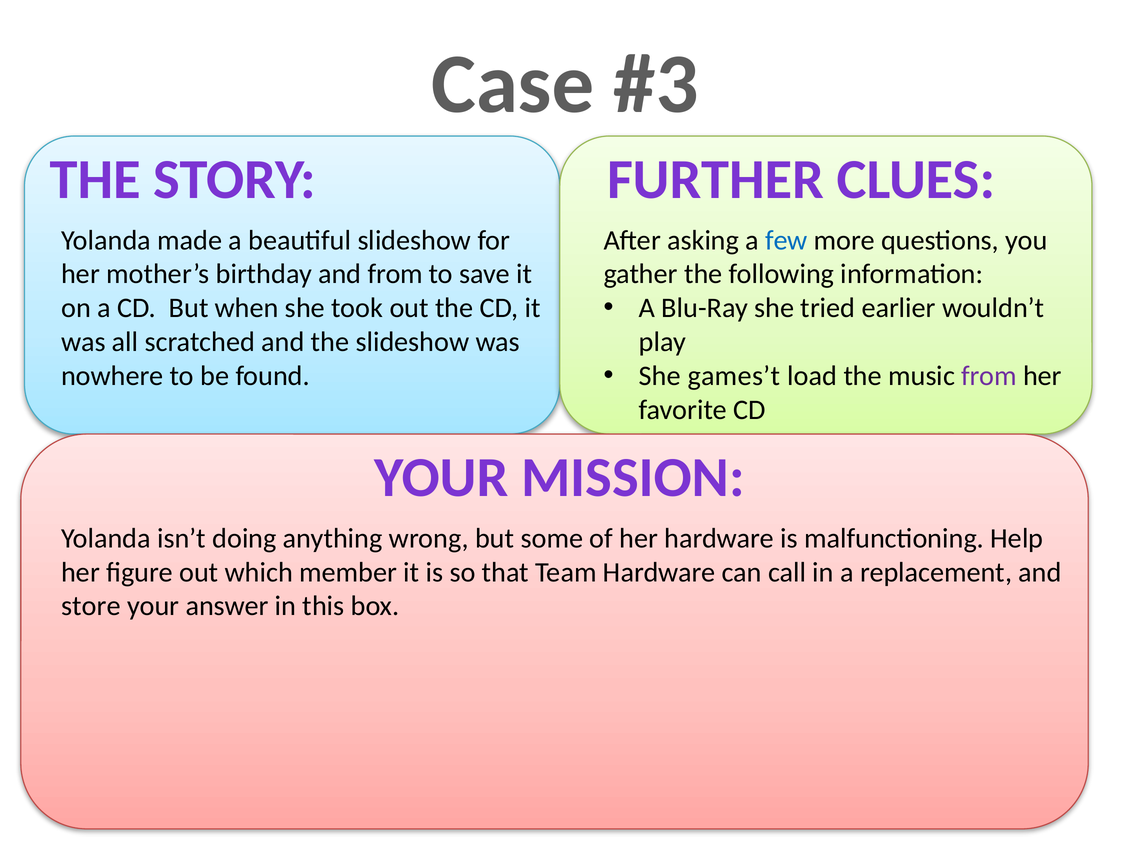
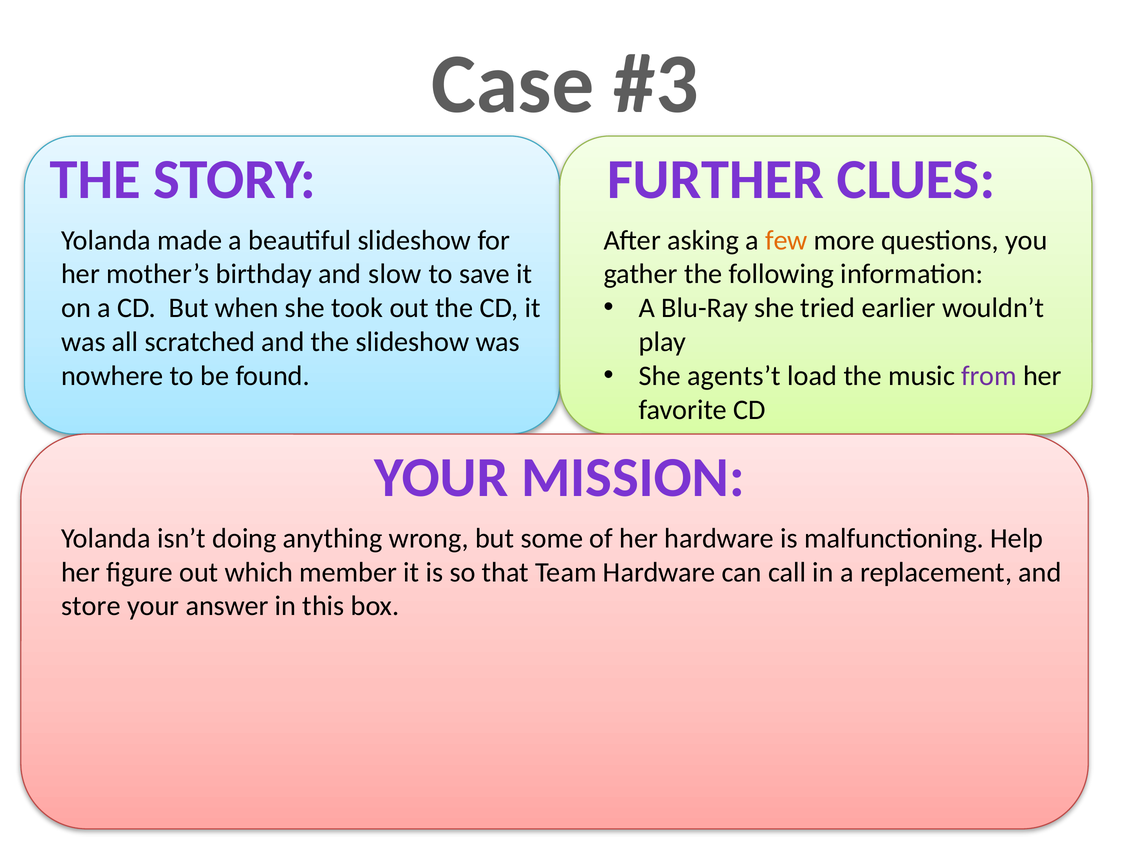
few colour: blue -> orange
and from: from -> slow
games’t: games’t -> agents’t
